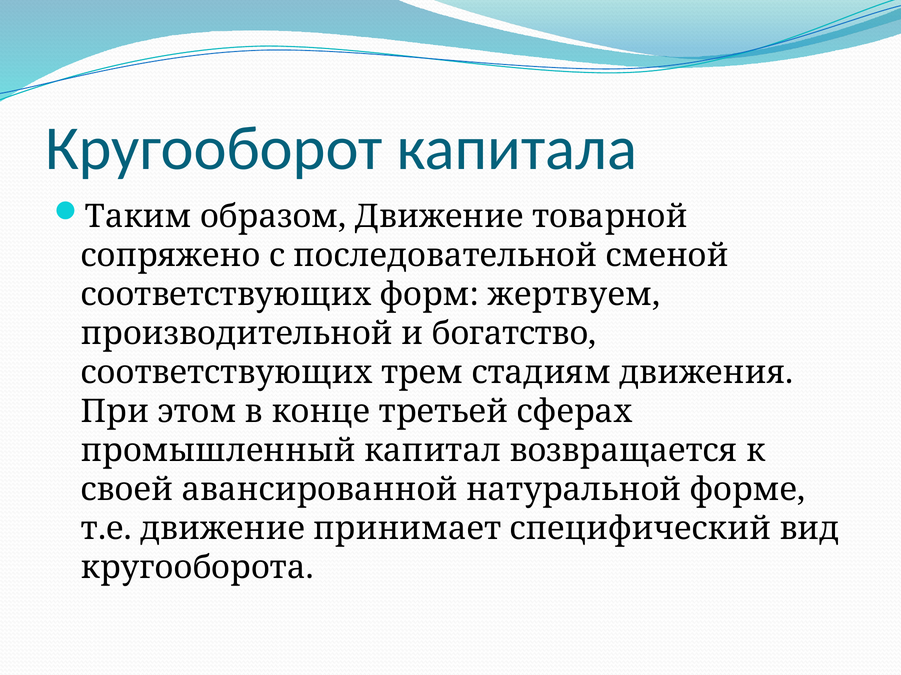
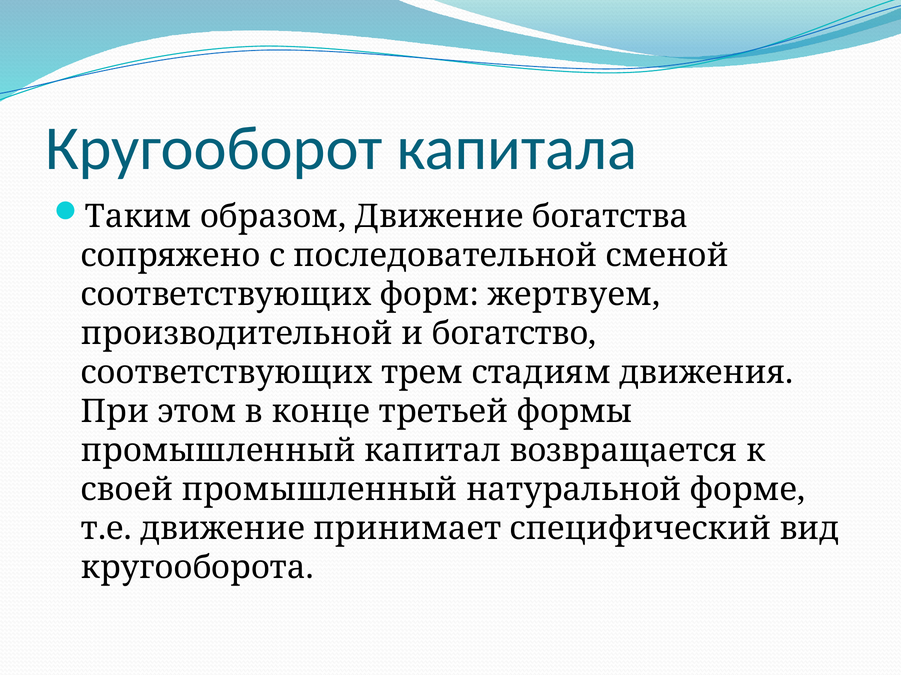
товарной: товарной -> богатства
сферах: сферах -> формы
своей авансированной: авансированной -> промышленный
